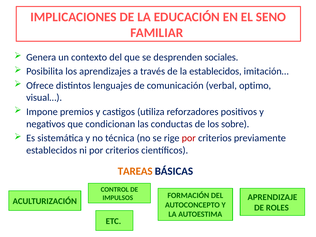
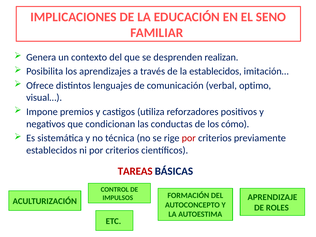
sociales: sociales -> realizan
sobre: sobre -> cómo
TAREAS colour: orange -> red
